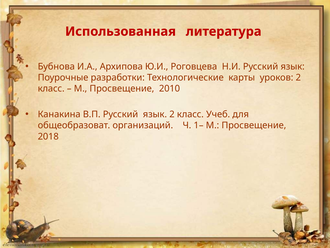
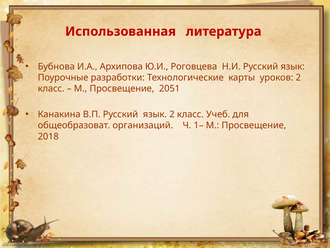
2010: 2010 -> 2051
